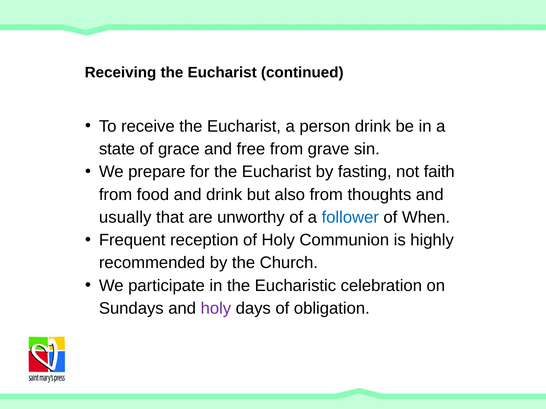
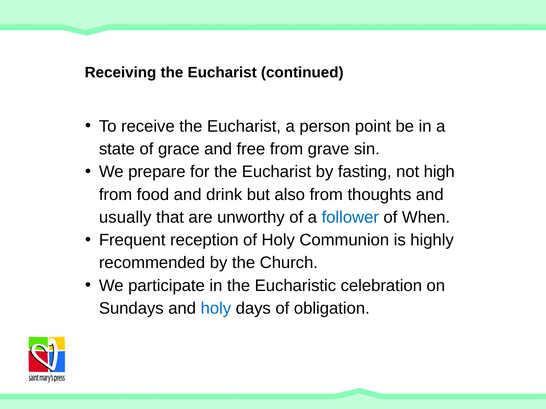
person drink: drink -> point
faith: faith -> high
holy at (216, 309) colour: purple -> blue
